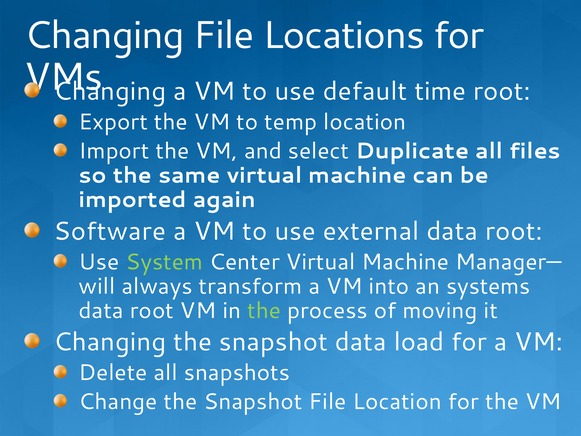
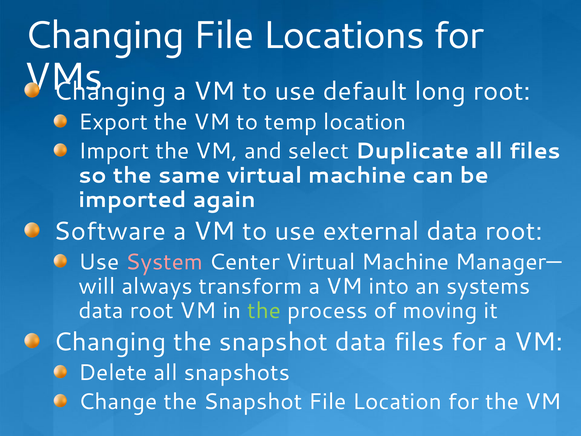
time: time -> long
System colour: light green -> pink
data load: load -> files
